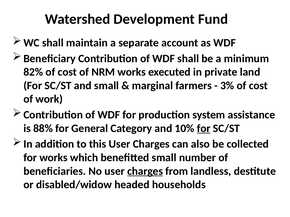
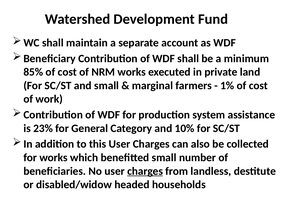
82%: 82% -> 85%
3%: 3% -> 1%
88%: 88% -> 23%
for at (204, 129) underline: present -> none
